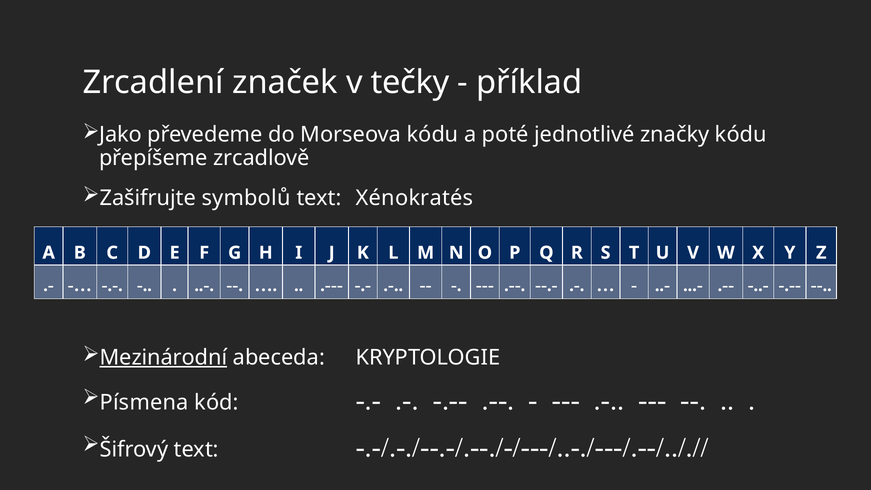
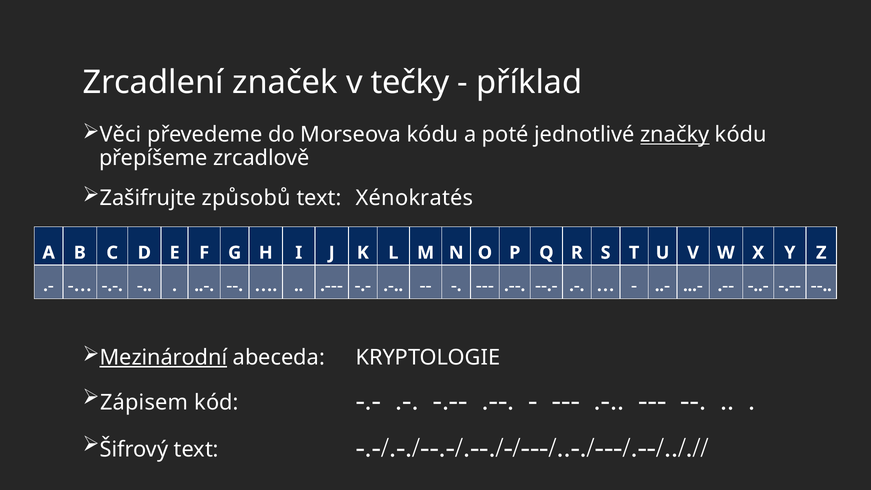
Jako: Jako -> Věci
značky underline: none -> present
symbolů: symbolů -> způsobů
Písmena: Písmena -> Zápisem
